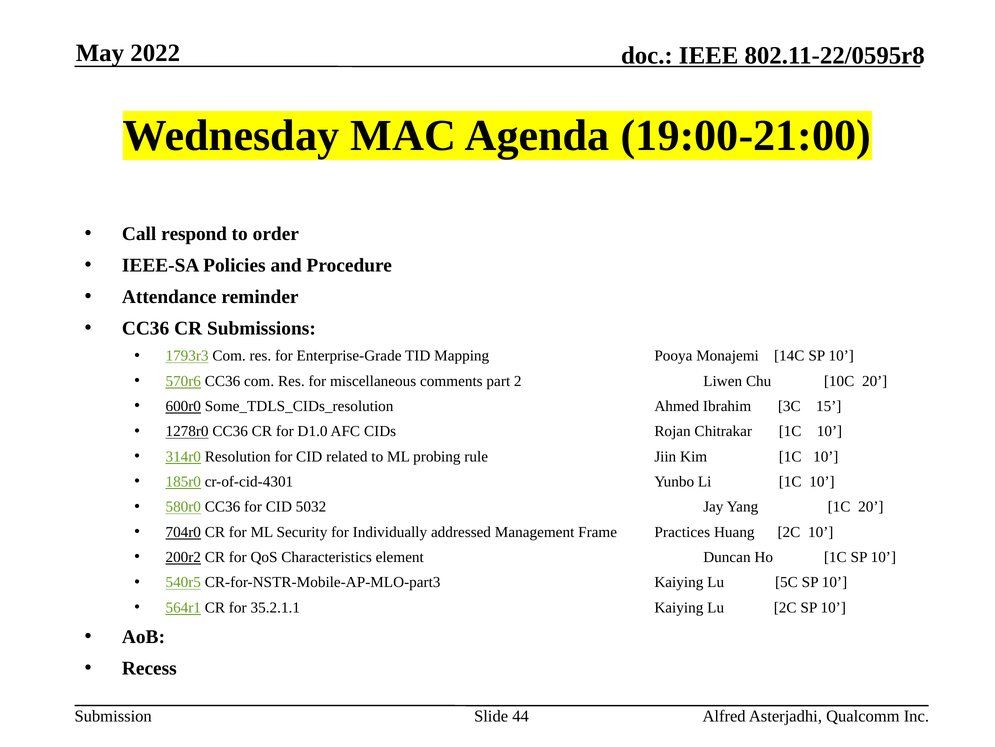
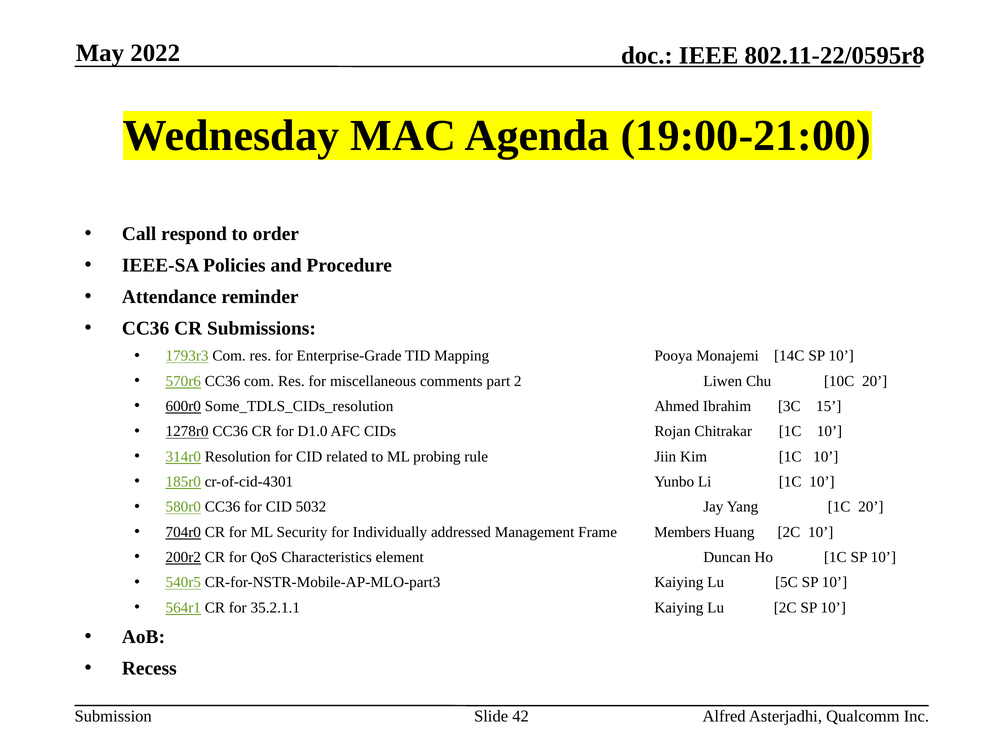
Practices: Practices -> Members
44: 44 -> 42
